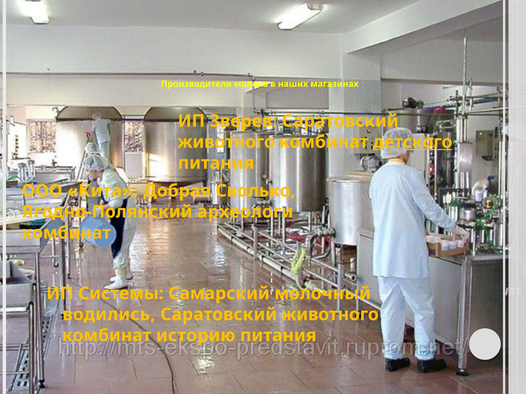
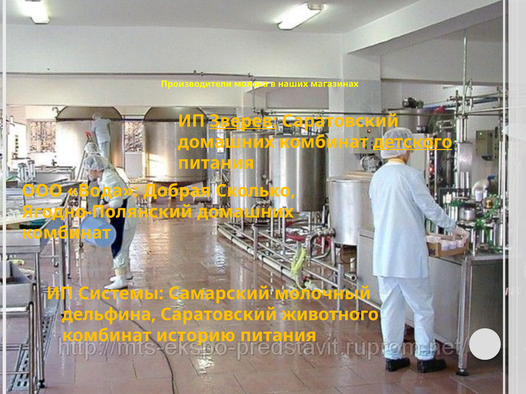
Зверев underline: none -> present
животного at (226, 142): животного -> домашних
Кита: Кита -> Вода
Ягодно-Полянский археологи: археологи -> домашних
водились: водились -> дельфина
